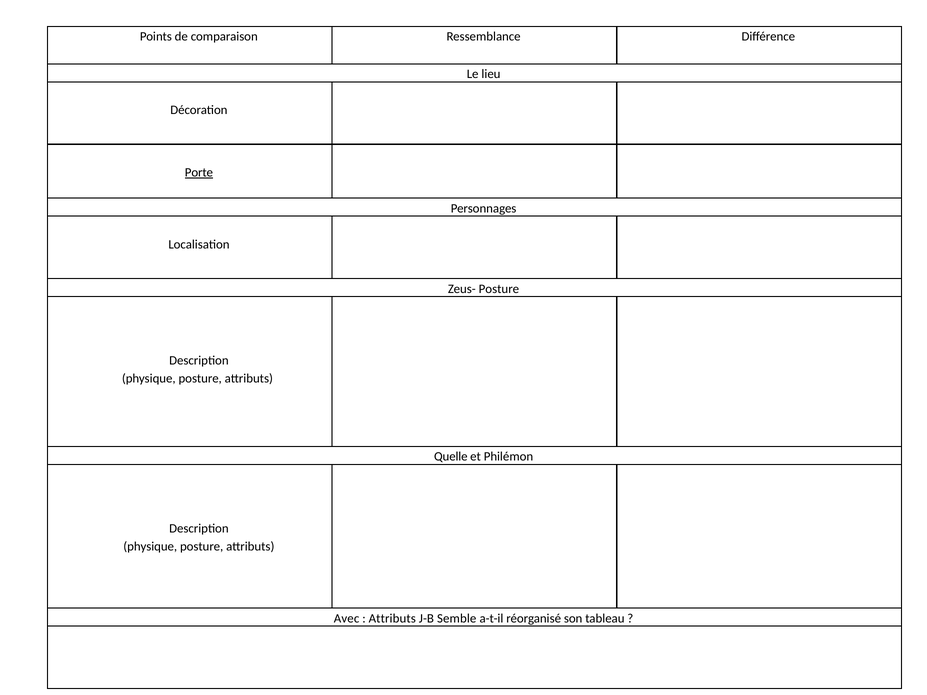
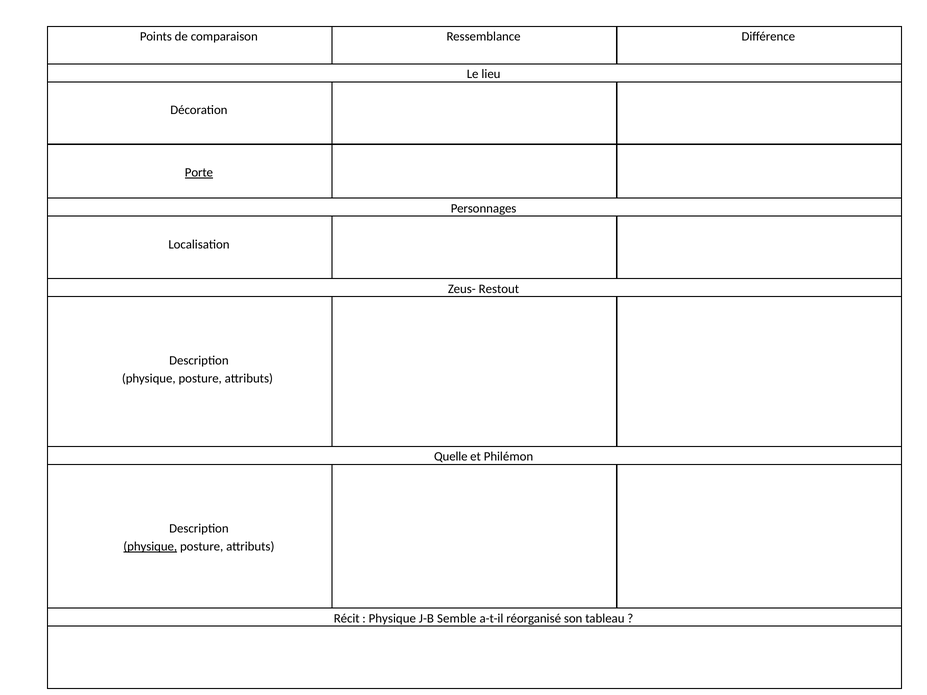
Zeus- Posture: Posture -> Restout
physique at (150, 547) underline: none -> present
Avec: Avec -> Récit
Attributs at (392, 618): Attributs -> Physique
